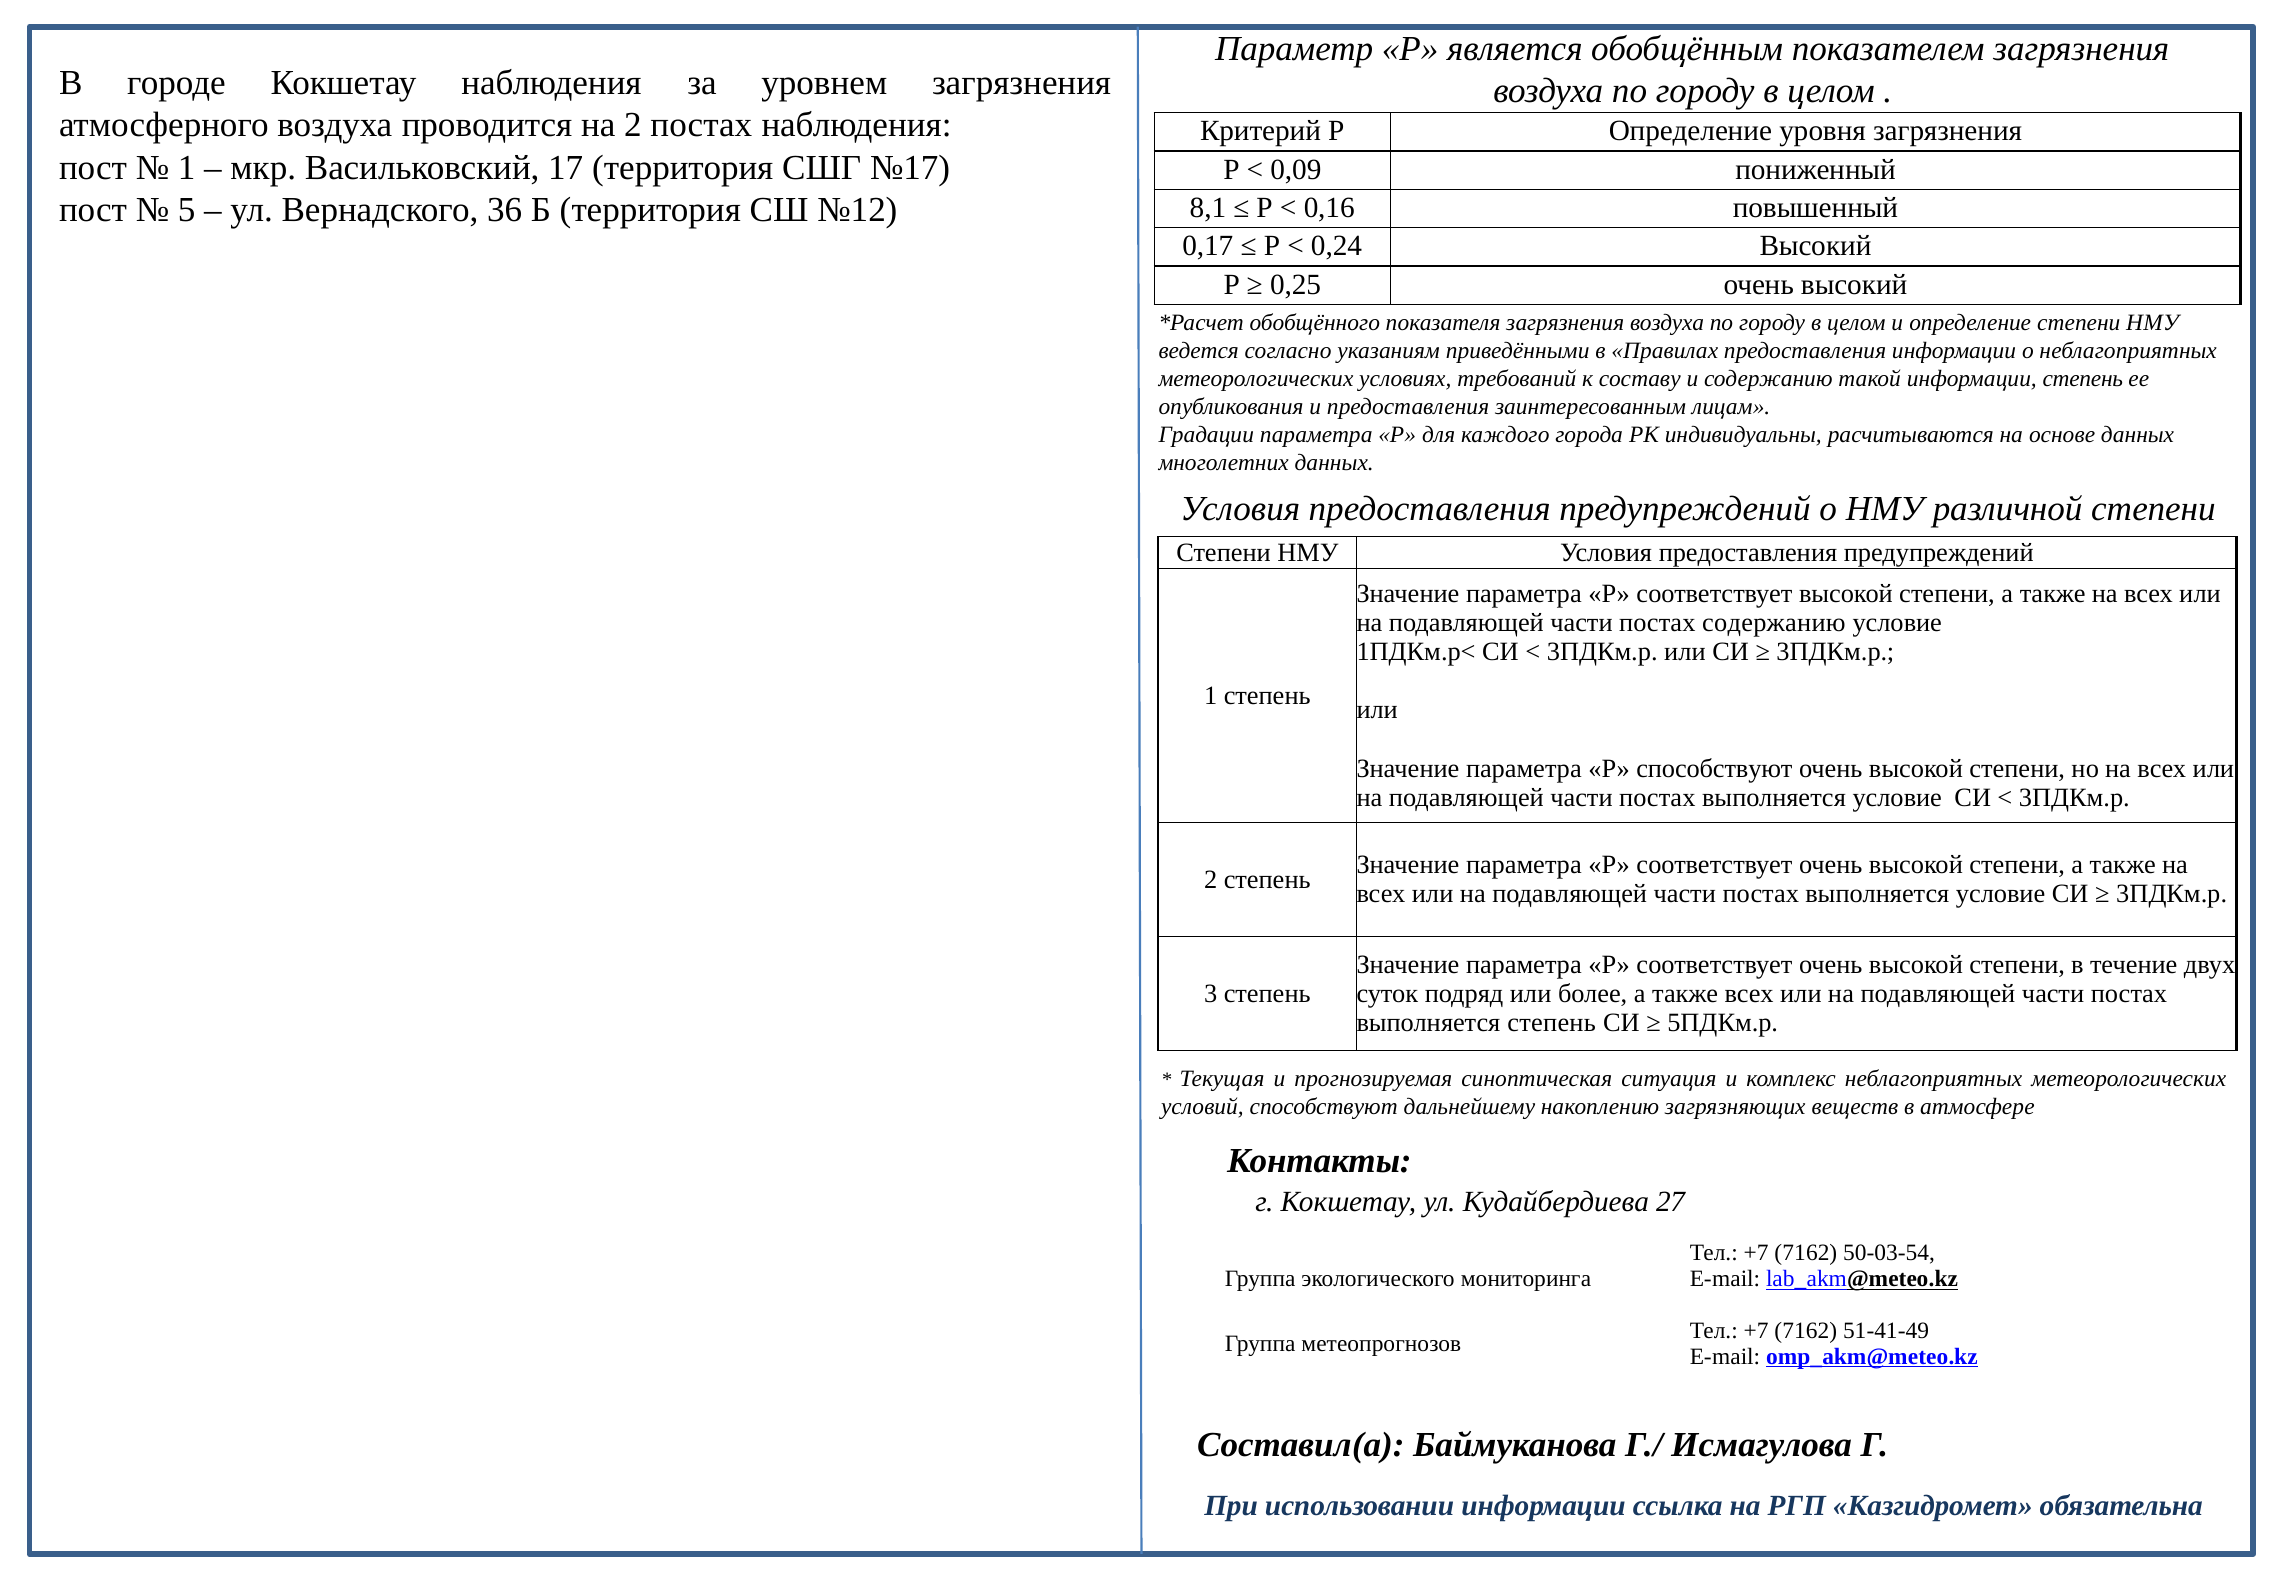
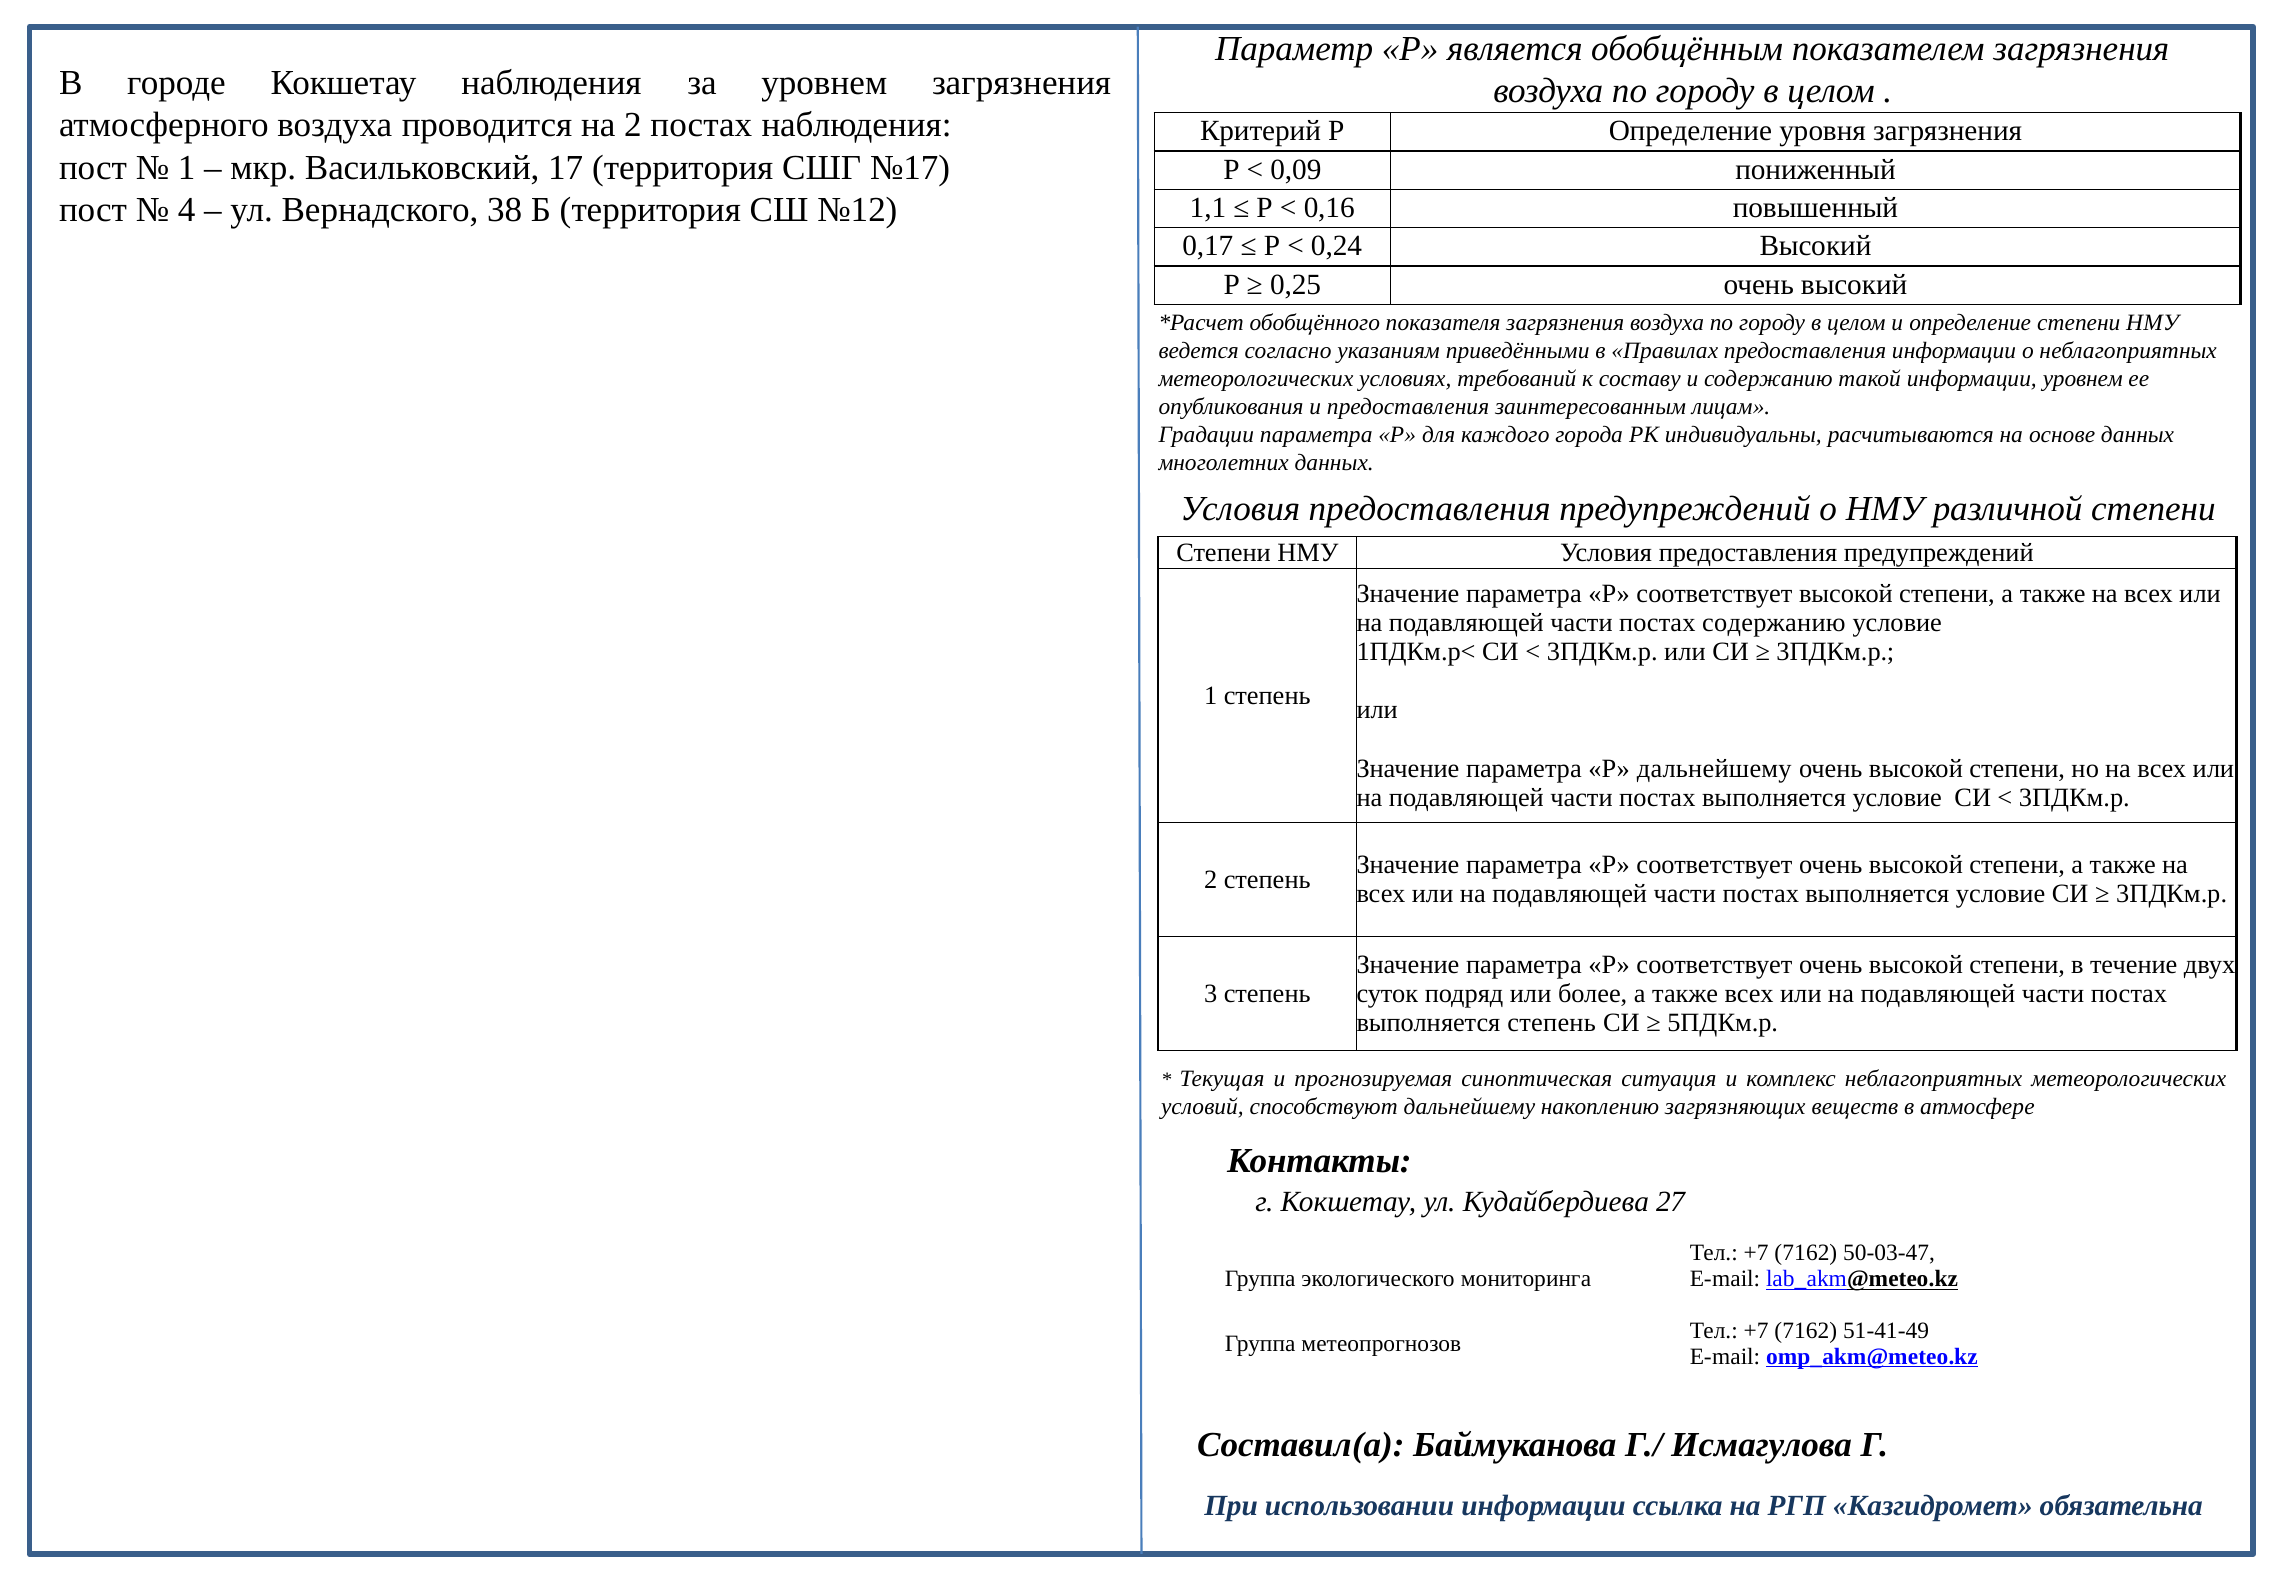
5: 5 -> 4
36: 36 -> 38
8,1: 8,1 -> 1,1
информации степень: степень -> уровнем
Р способствуют: способствуют -> дальнейшему
50-03-54: 50-03-54 -> 50-03-47
